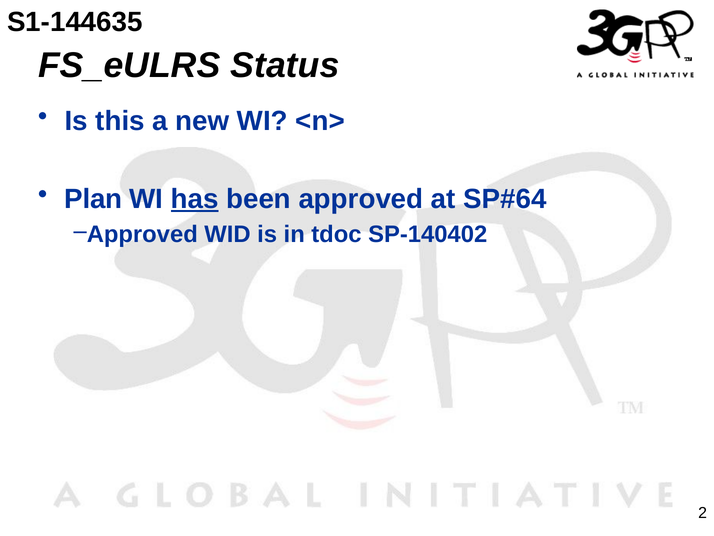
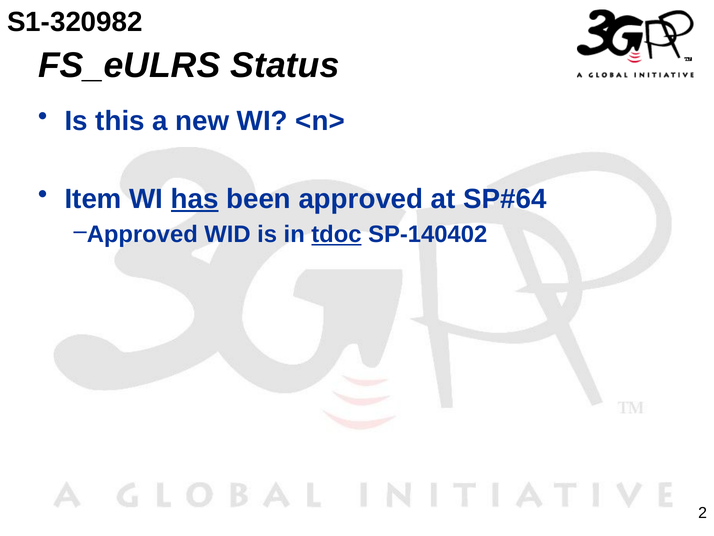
S1-144635: S1-144635 -> S1-320982
Plan: Plan -> Item
tdoc underline: none -> present
